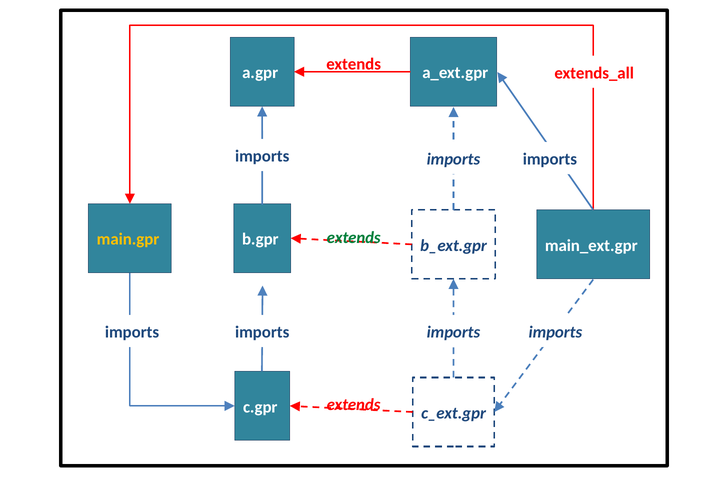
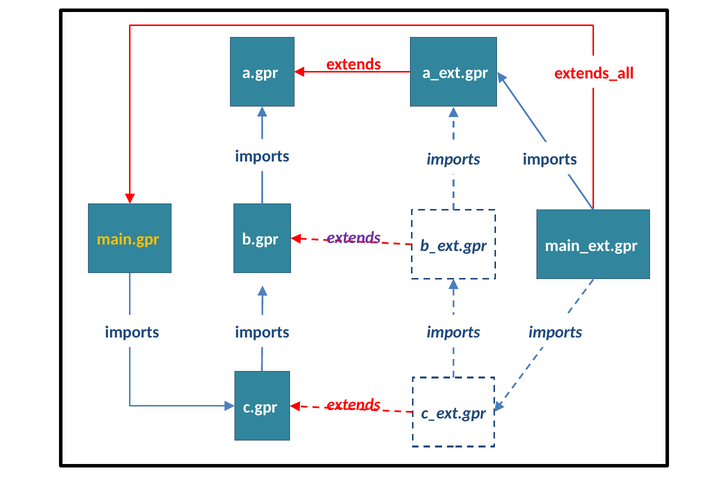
extends at (354, 237) colour: green -> purple
